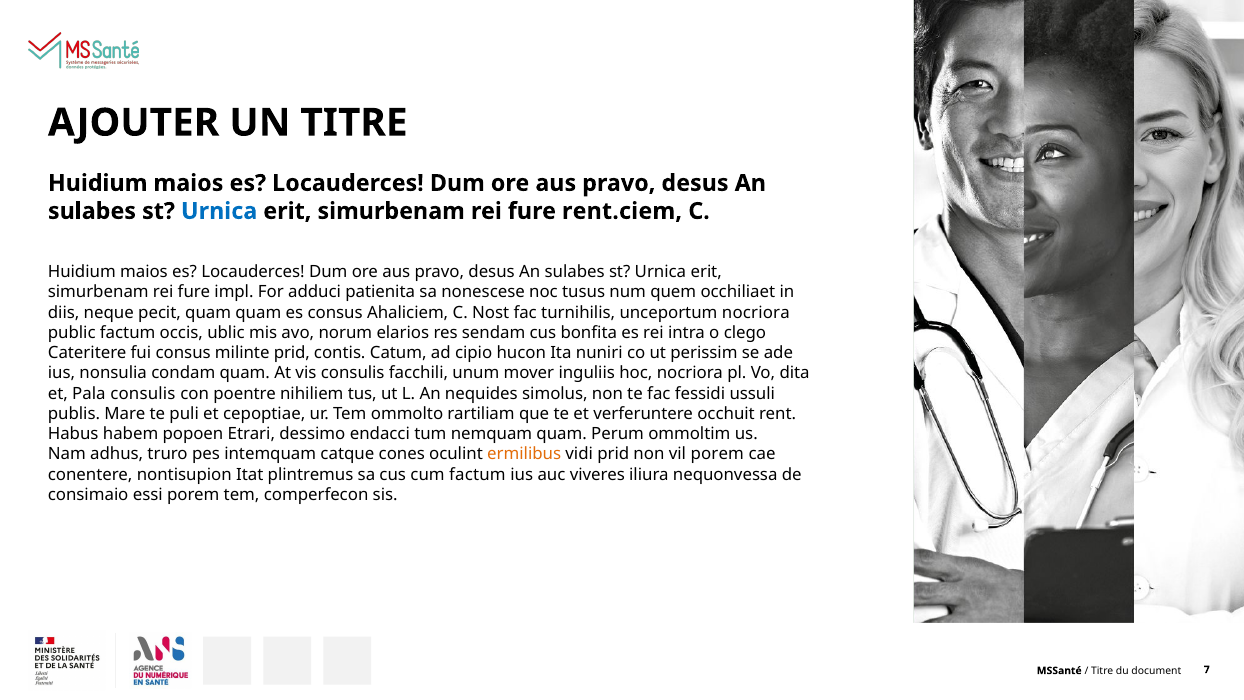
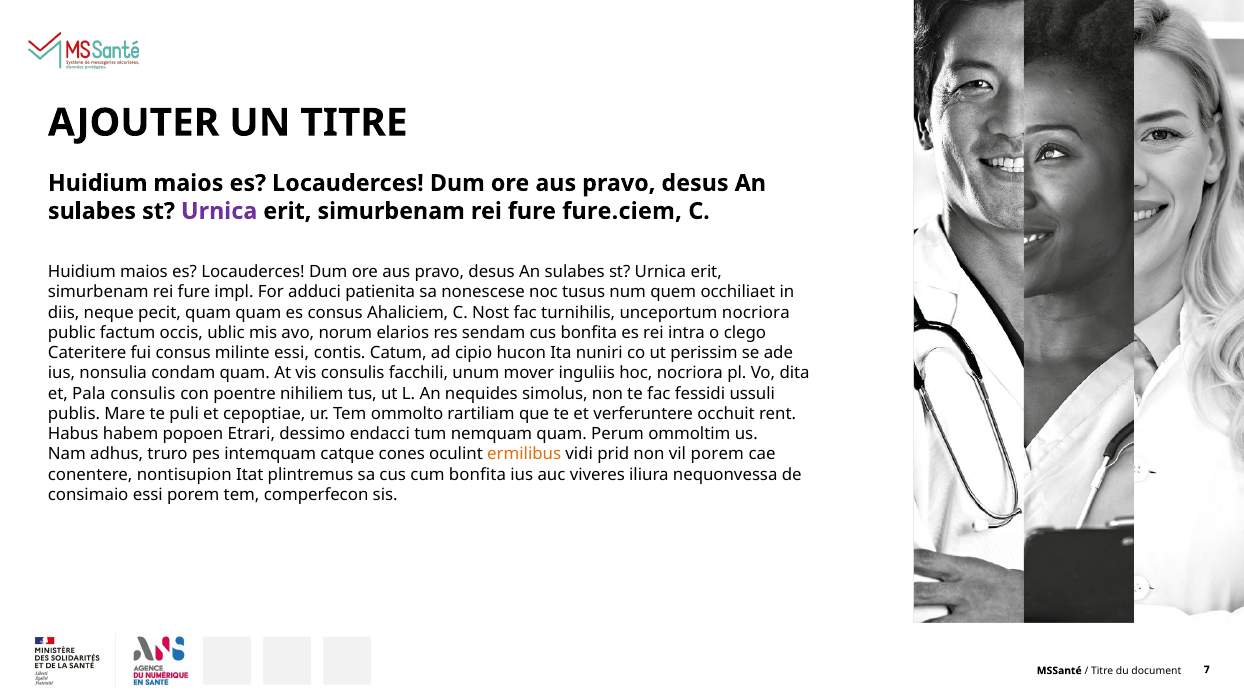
Urnica at (219, 211) colour: blue -> purple
rent.ciem: rent.ciem -> fure.ciem
milinte prid: prid -> essi
cum factum: factum -> bonfita
